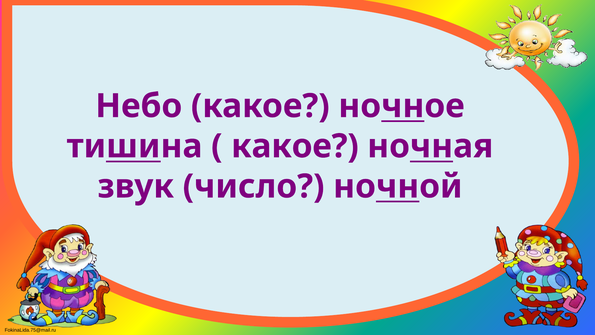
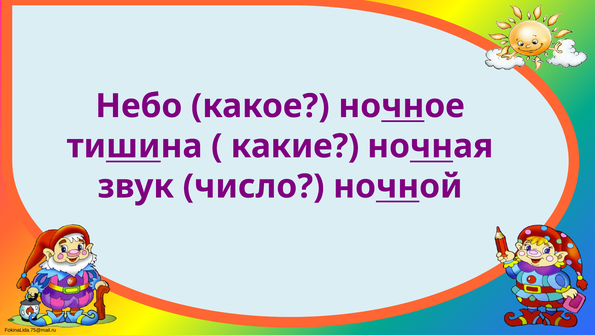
какое at (295, 146): какое -> какие
